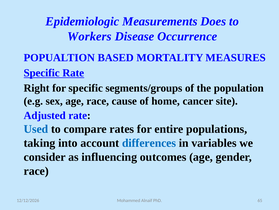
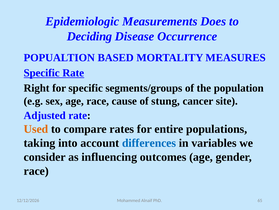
Workers: Workers -> Deciding
home: home -> stung
Used colour: blue -> orange
